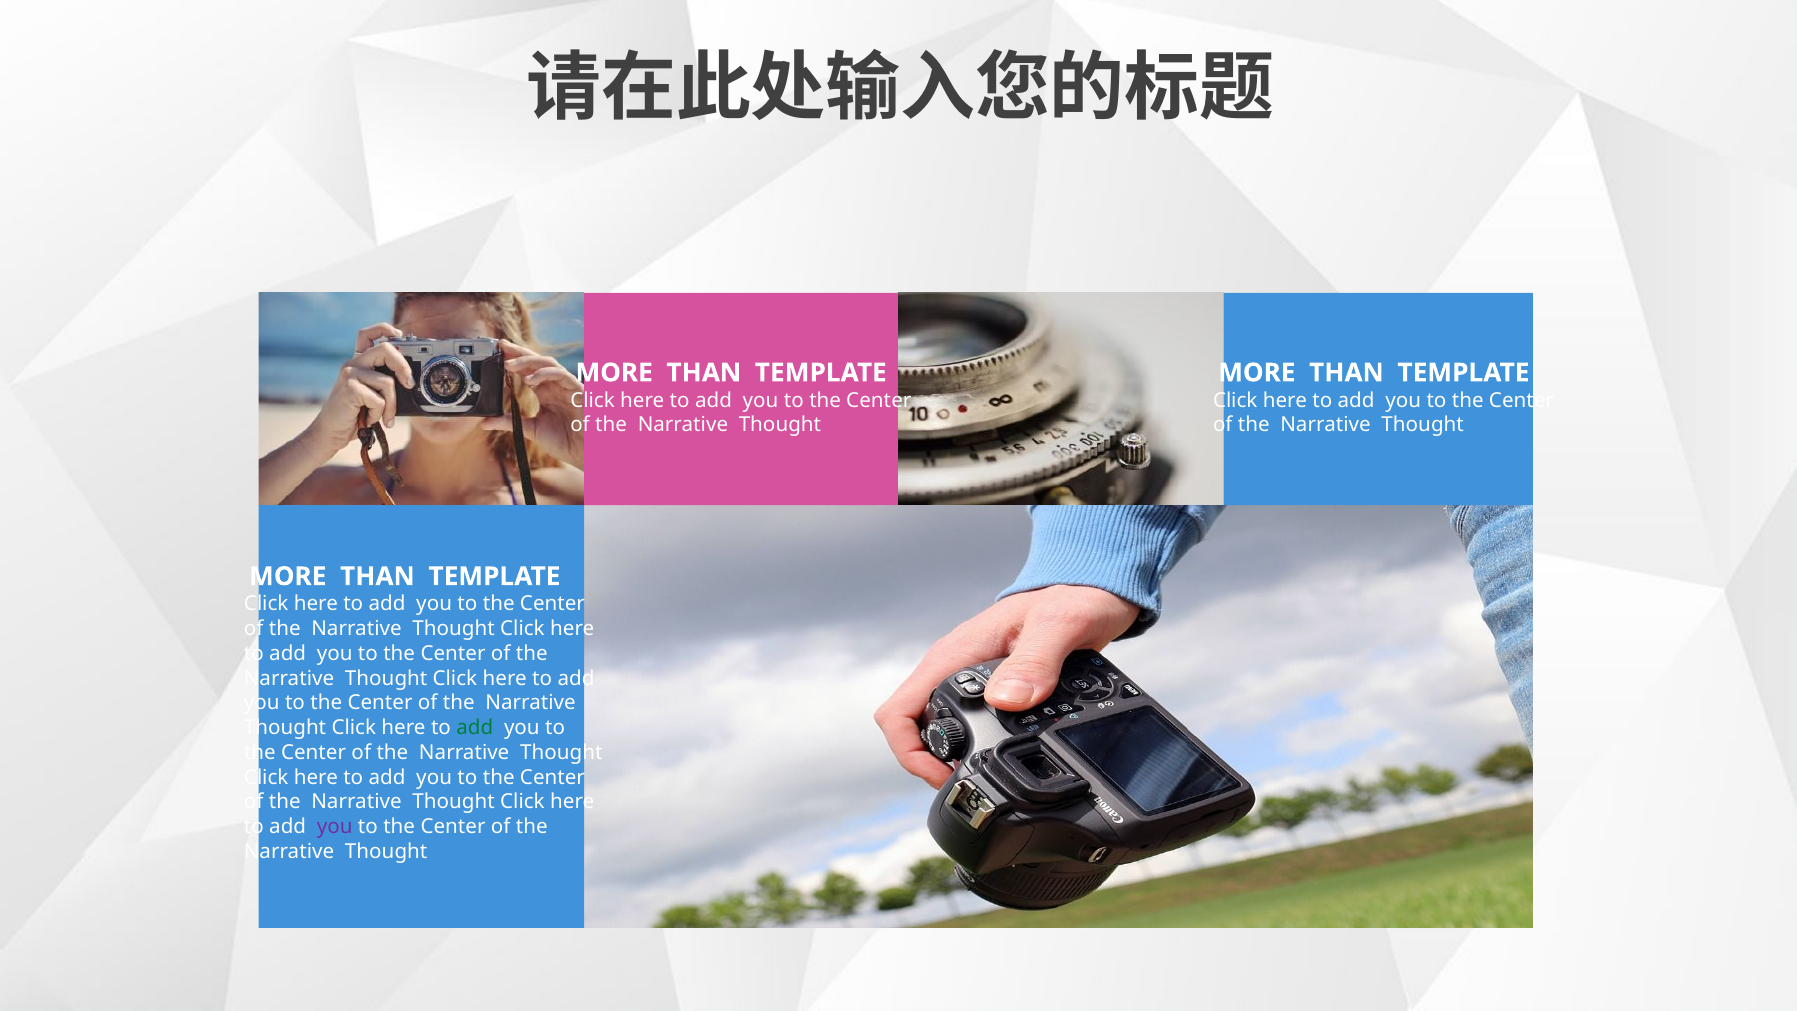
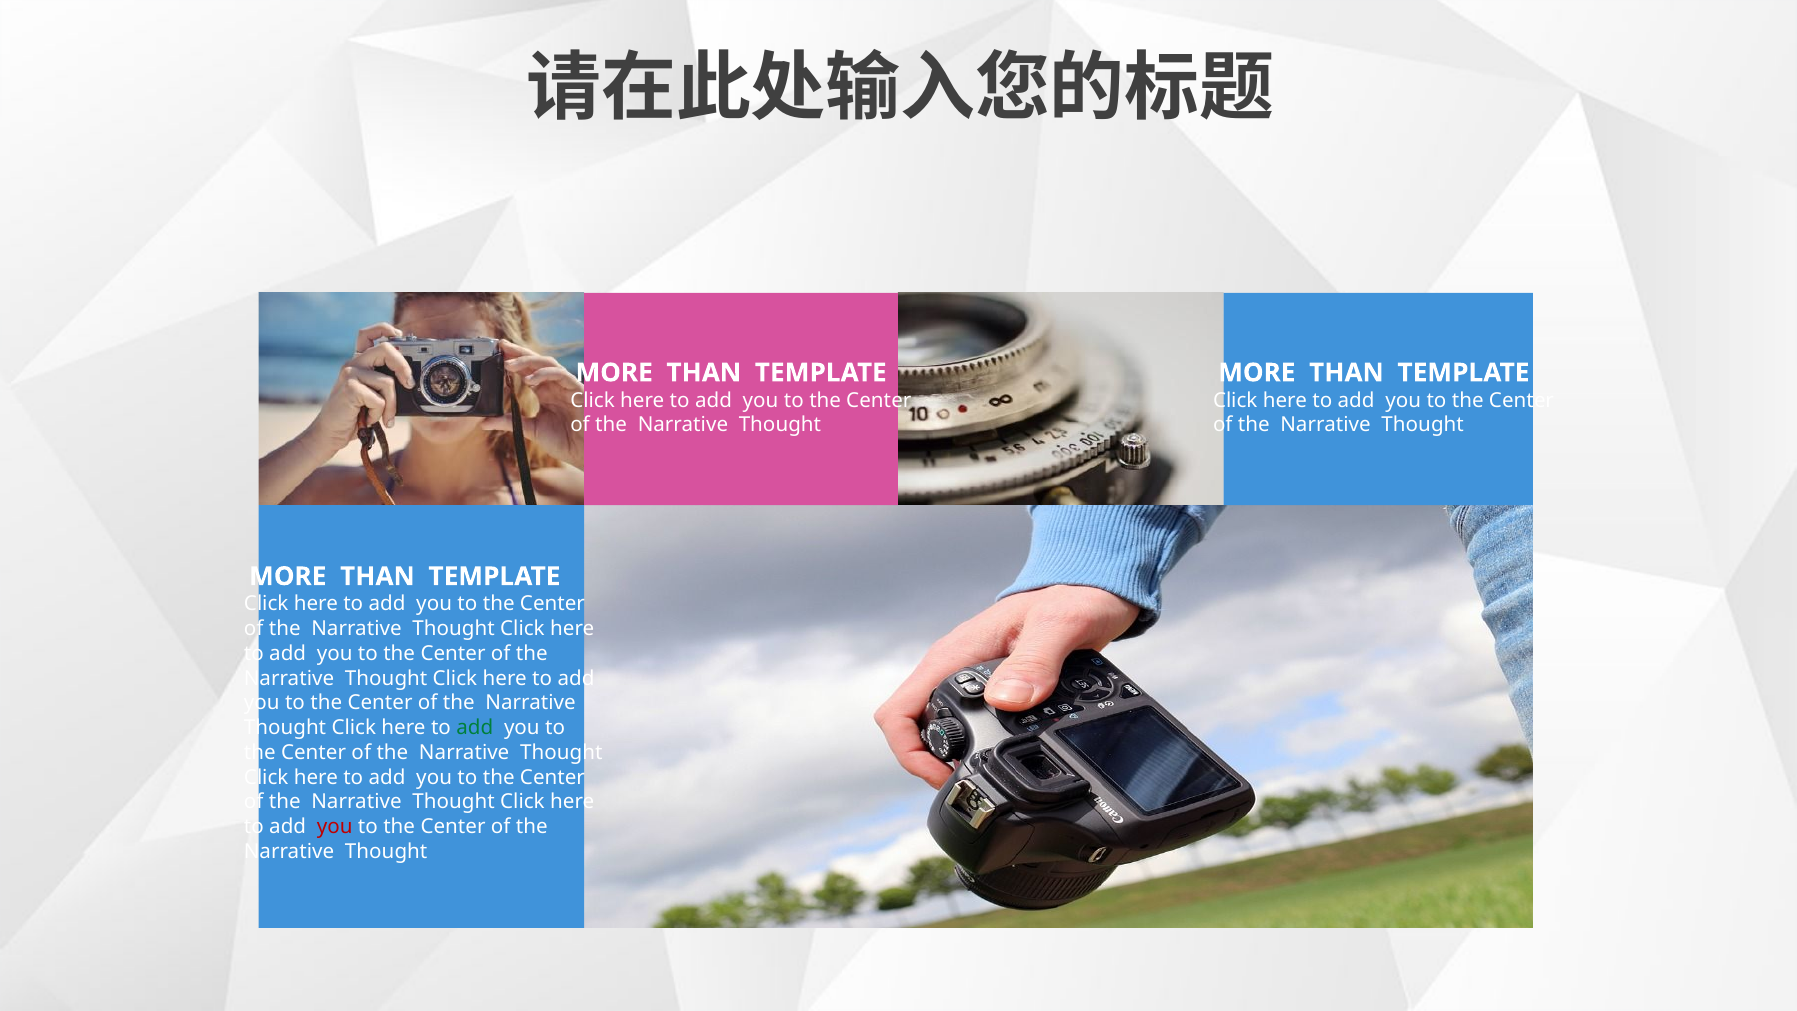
you at (335, 827) colour: purple -> red
